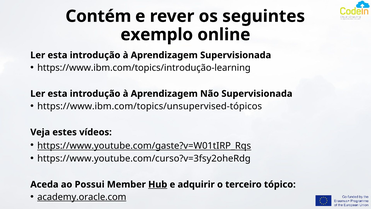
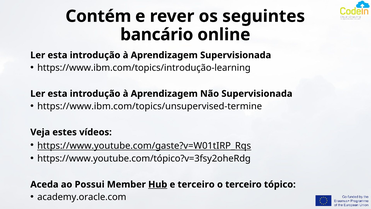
exemplo: exemplo -> bancário
https://www.ibm.com/topics/unsupervised-tópicos: https://www.ibm.com/topics/unsupervised-tópicos -> https://www.ibm.com/topics/unsupervised-termine
https://www.youtube.com/curso?v=3fsy2oheRdg: https://www.youtube.com/curso?v=3fsy2oheRdg -> https://www.youtube.com/tópico?v=3fsy2oheRdg
e adquirir: adquirir -> terceiro
academy.oracle.com underline: present -> none
